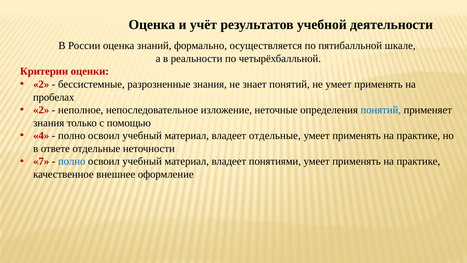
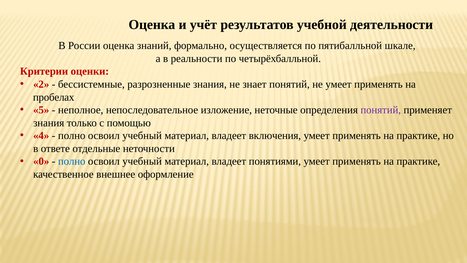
2 at (41, 110): 2 -> 5
понятий at (381, 110) colour: blue -> purple
владеет отдельные: отдельные -> включения
7: 7 -> 0
